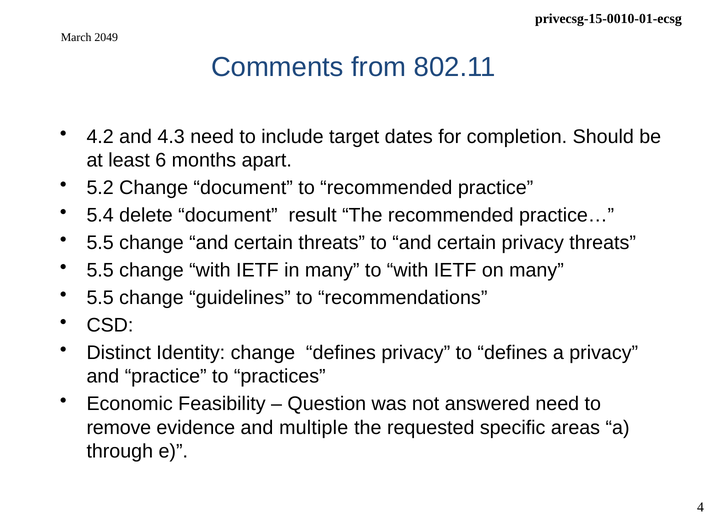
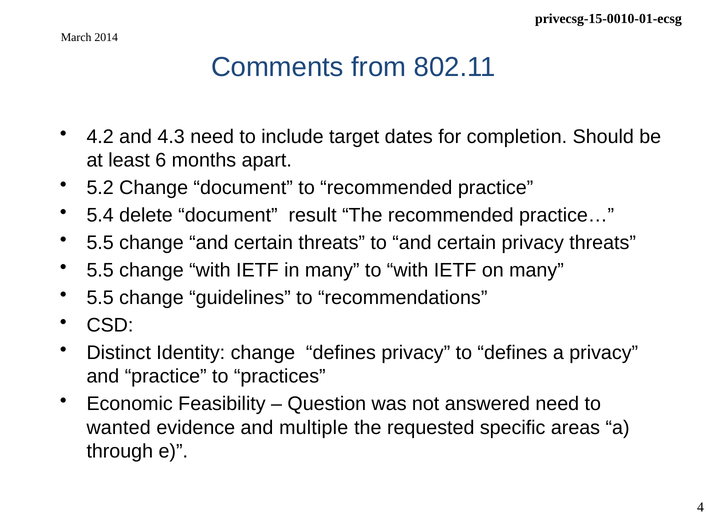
2049: 2049 -> 2014
remove: remove -> wanted
